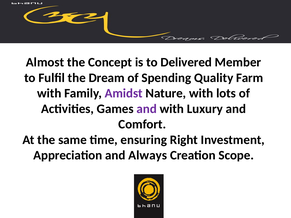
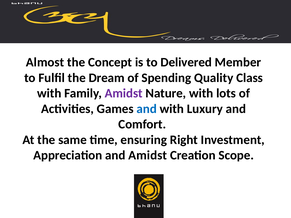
Farm: Farm -> Class
and at (147, 109) colour: purple -> blue
and Always: Always -> Amidst
